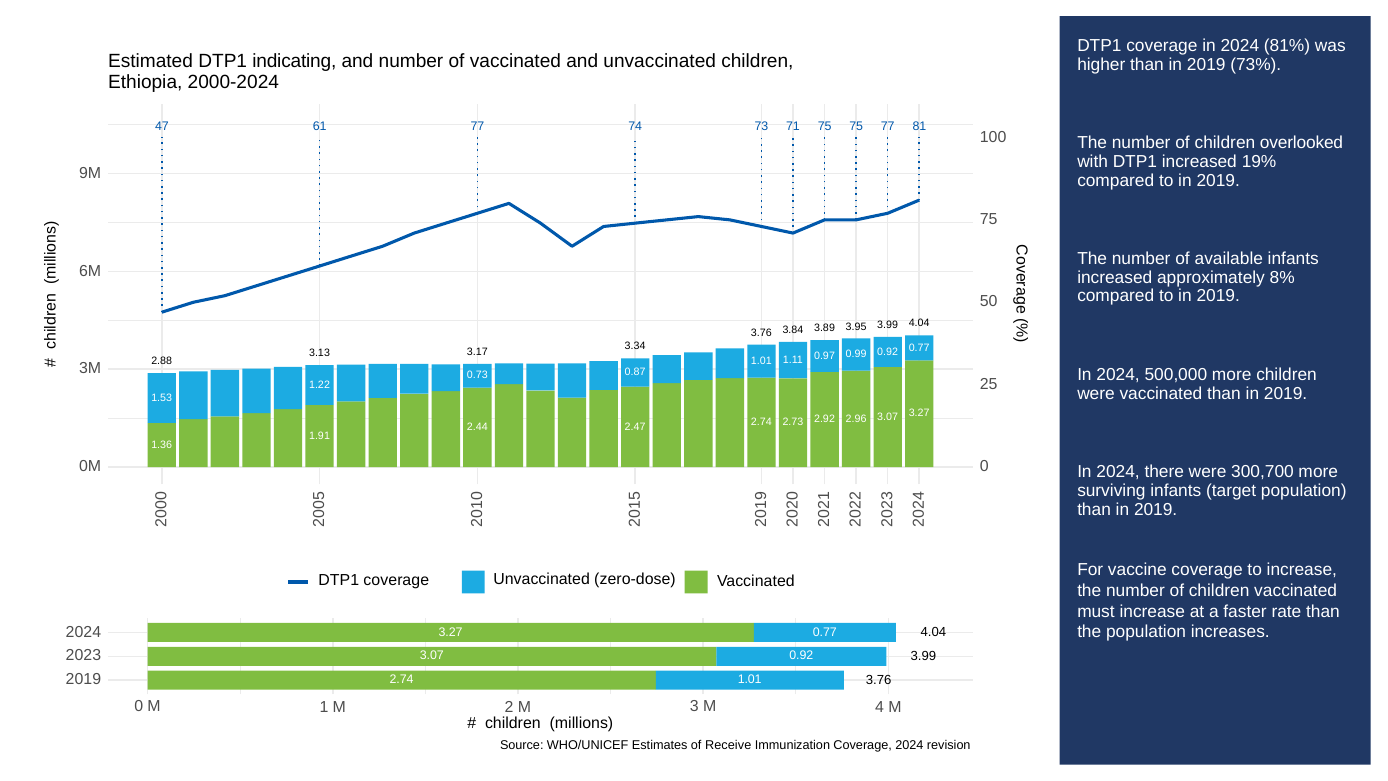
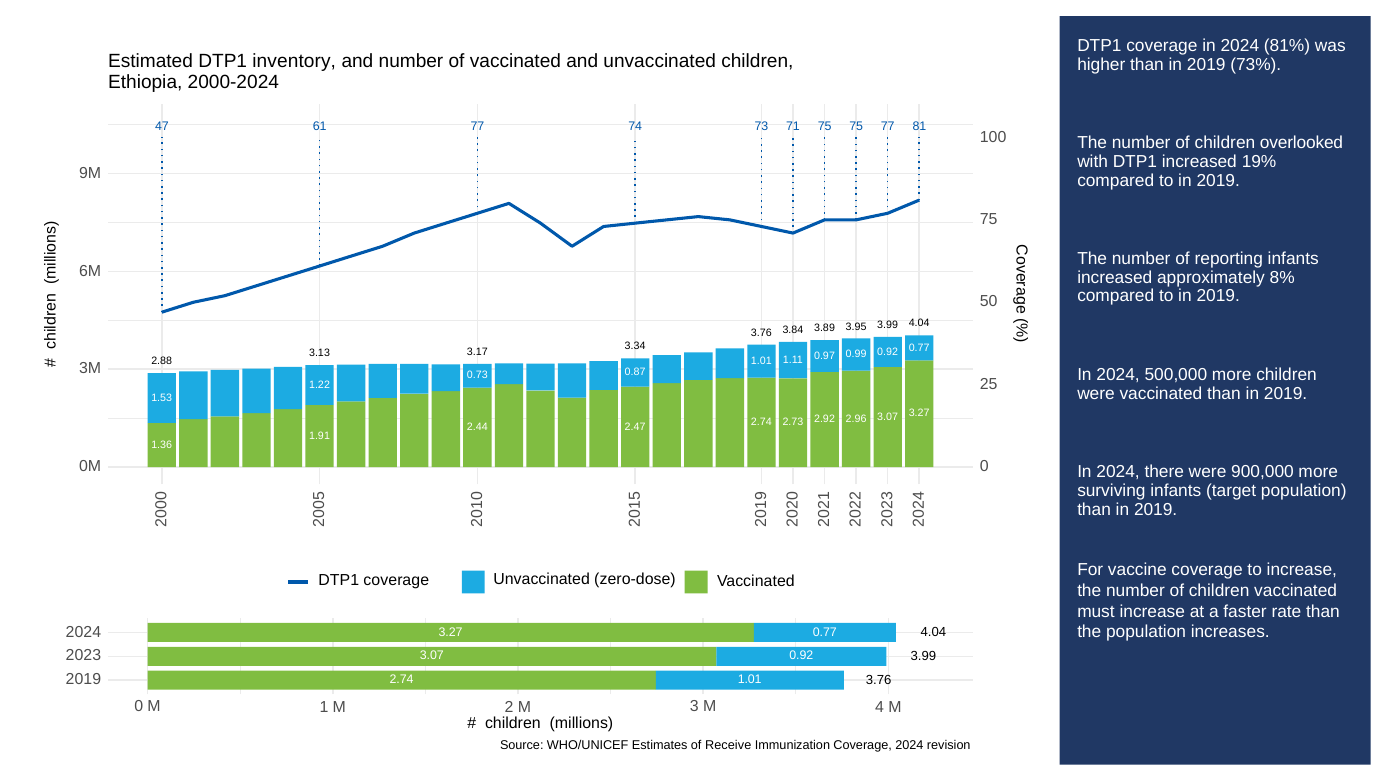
indicating: indicating -> inventory
available: available -> reporting
300,700: 300,700 -> 900,000
